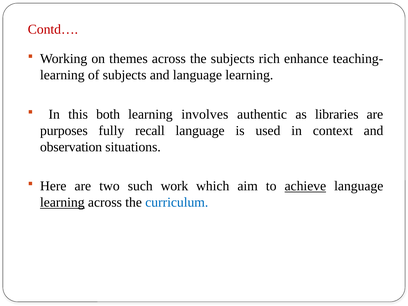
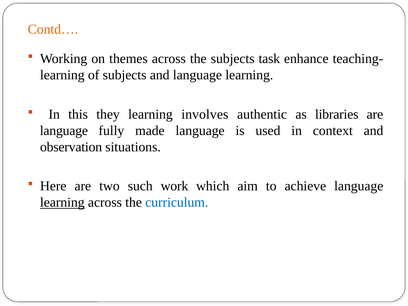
Contd… colour: red -> orange
rich: rich -> task
both: both -> they
purposes at (64, 131): purposes -> language
recall: recall -> made
achieve underline: present -> none
